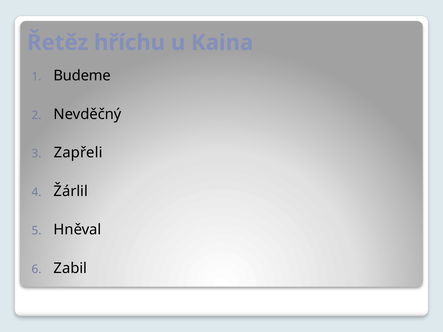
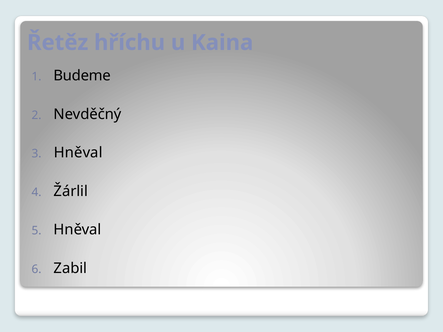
Zapřeli at (78, 153): Zapřeli -> Hněval
